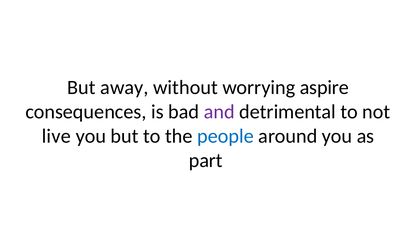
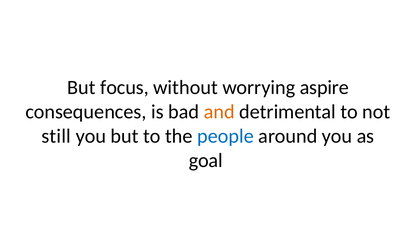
away: away -> focus
and colour: purple -> orange
live: live -> still
part: part -> goal
